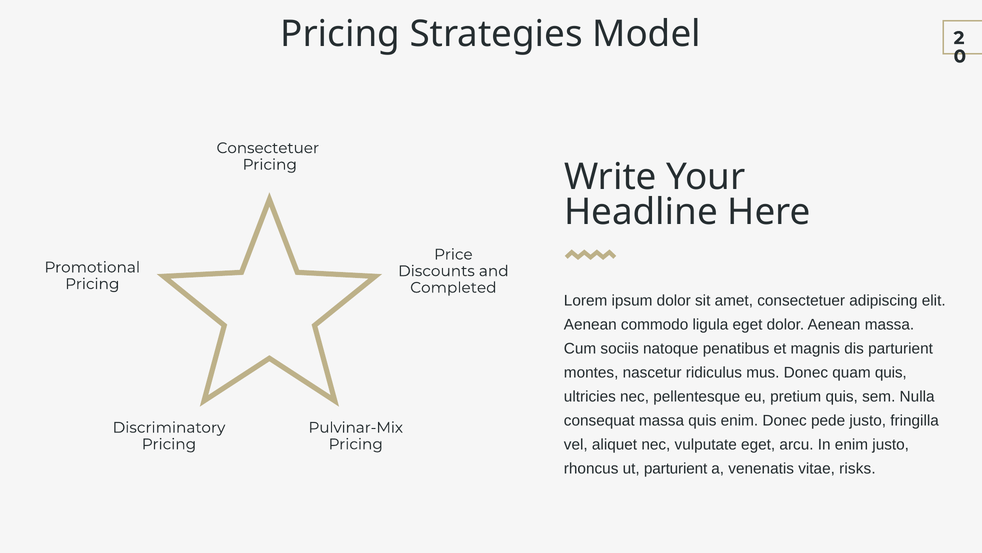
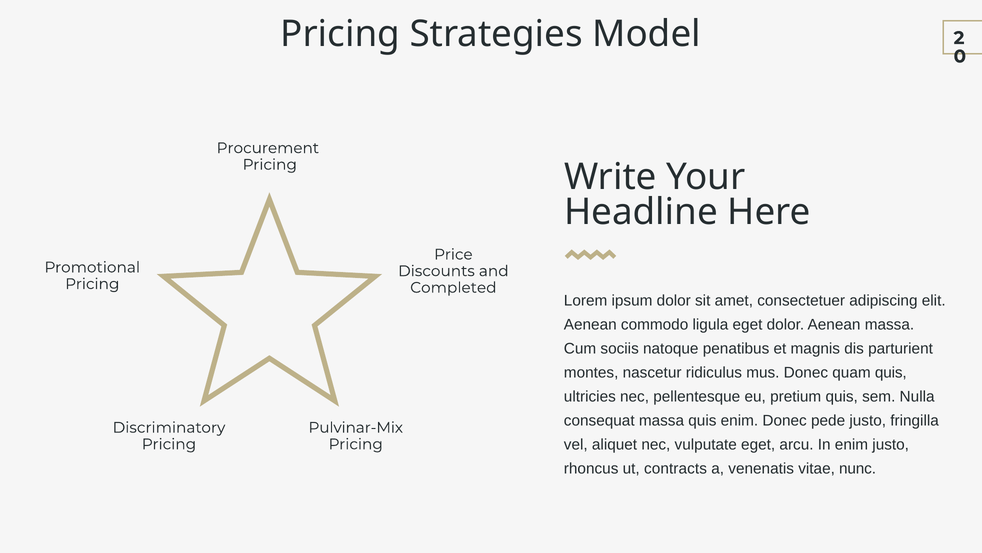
Consectetuer at (268, 148): Consectetuer -> Procurement
ut parturient: parturient -> contracts
risks: risks -> nunc
